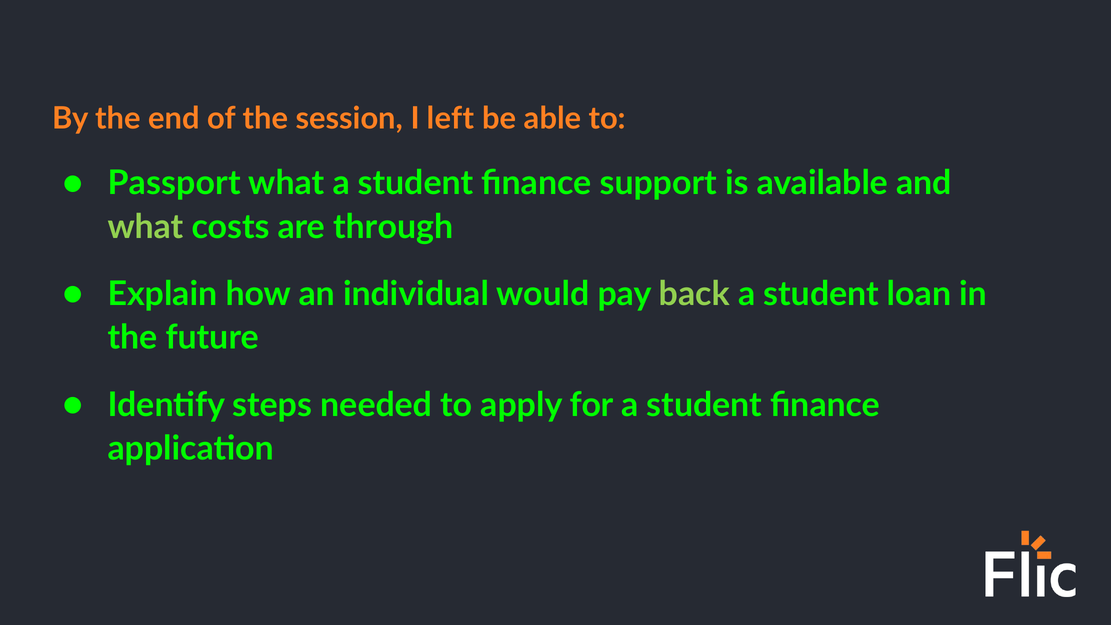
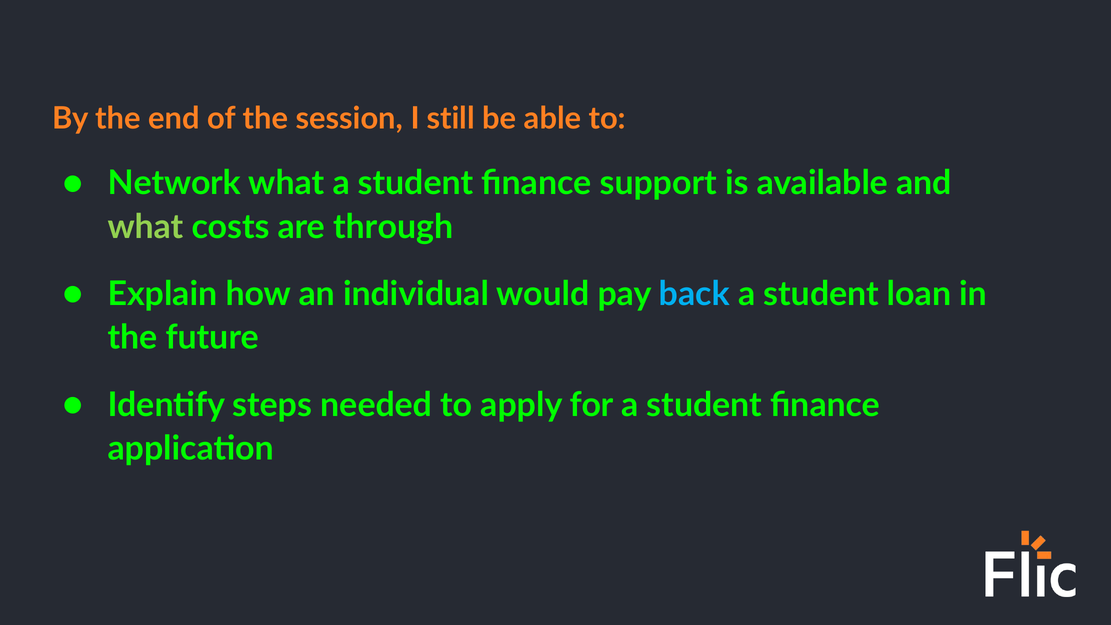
left: left -> still
Passport: Passport -> Network
back colour: light green -> light blue
